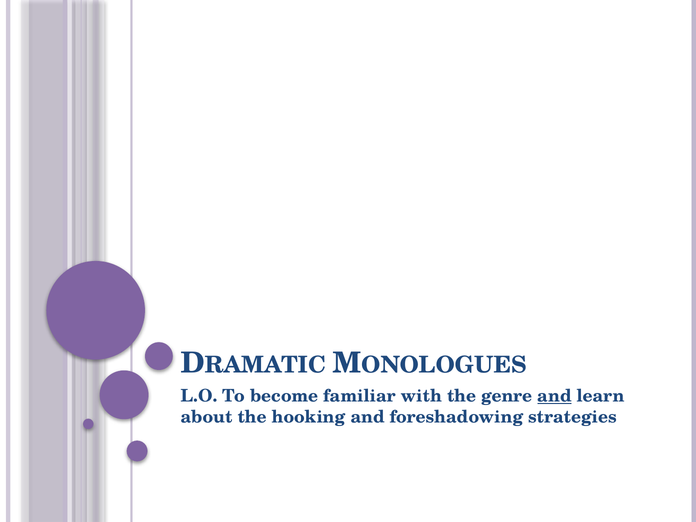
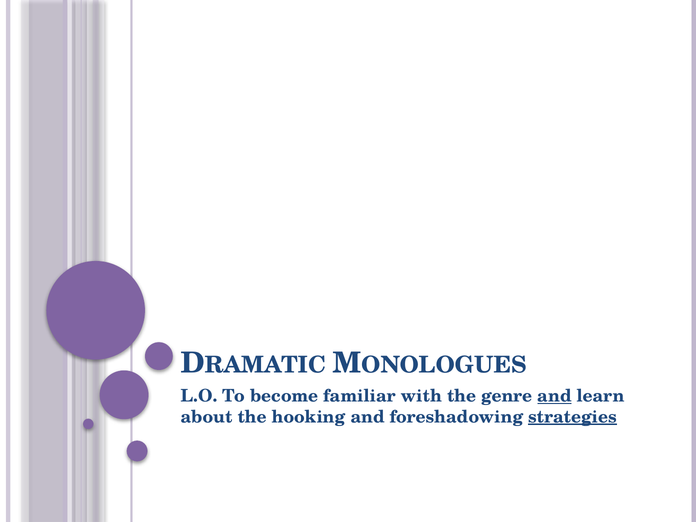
strategies underline: none -> present
